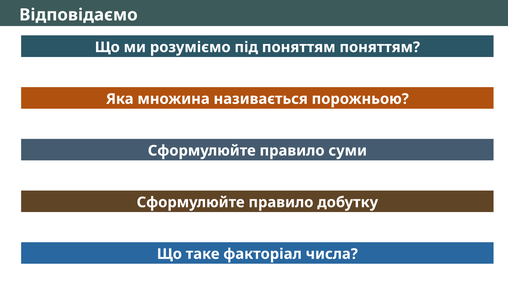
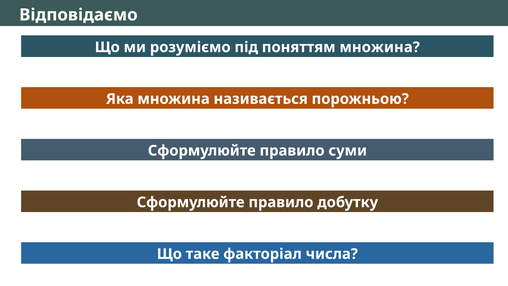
поняттям поняттям: поняттям -> множина
